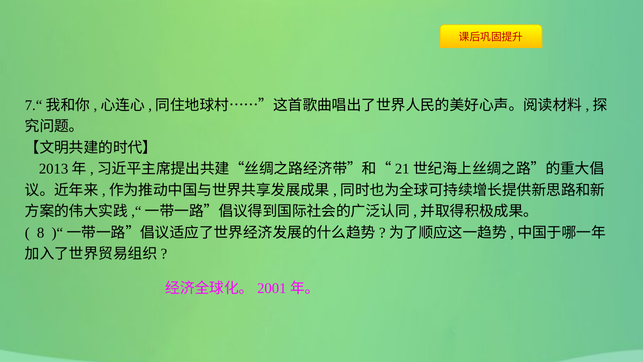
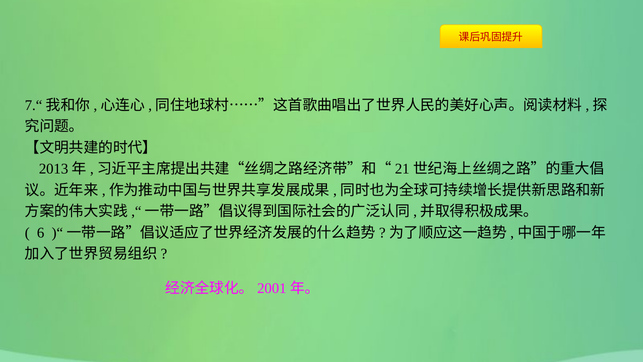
8: 8 -> 6
